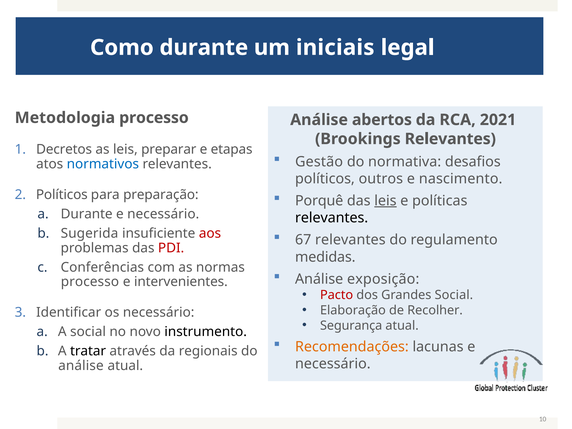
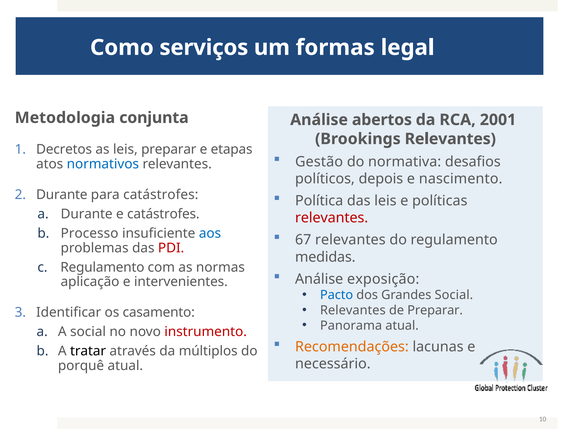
Como durante: durante -> serviços
iniciais: iniciais -> formas
Metodologia processo: processo -> conjunta
2021: 2021 -> 2001
outros: outros -> depois
Políticos at (62, 195): Políticos -> Durante
para preparação: preparação -> catástrofes
Porquê: Porquê -> Política
leis at (385, 201) underline: present -> none
necessário at (163, 214): necessário -> catástrofes
relevantes at (332, 218) colour: black -> red
Sugerida: Sugerida -> Processo
aos colour: red -> blue
Conferências at (102, 267): Conferências -> Regulamento
processo at (90, 282): processo -> aplicação
Pacto colour: red -> blue
Elaboração at (353, 310): Elaboração -> Relevantes
de Recolher: Recolher -> Preparar
os necessário: necessário -> casamento
Segurança: Segurança -> Panorama
instrumento colour: black -> red
regionais: regionais -> múltiplos
análise at (81, 366): análise -> porquê
